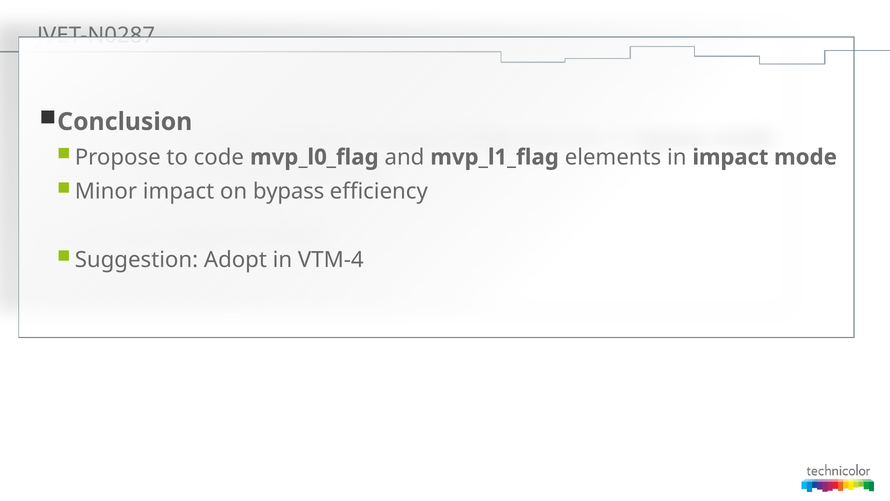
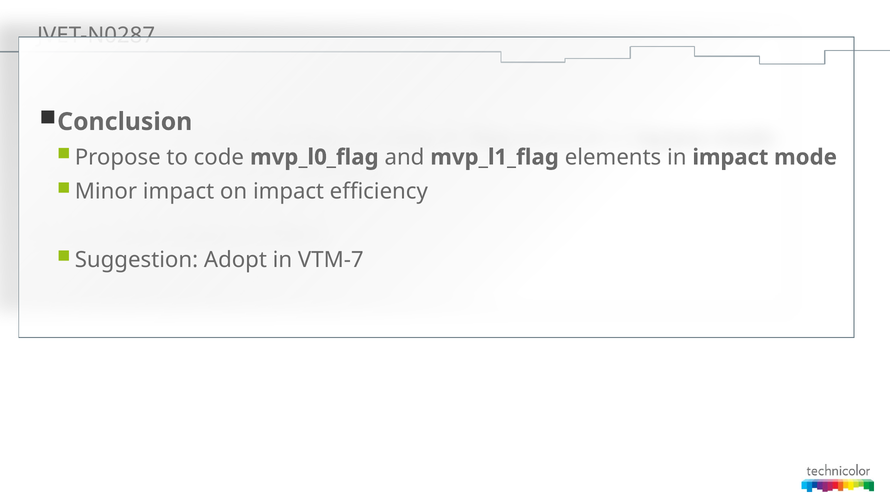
on bypass: bypass -> impact
VTM-4: VTM-4 -> VTM-7
